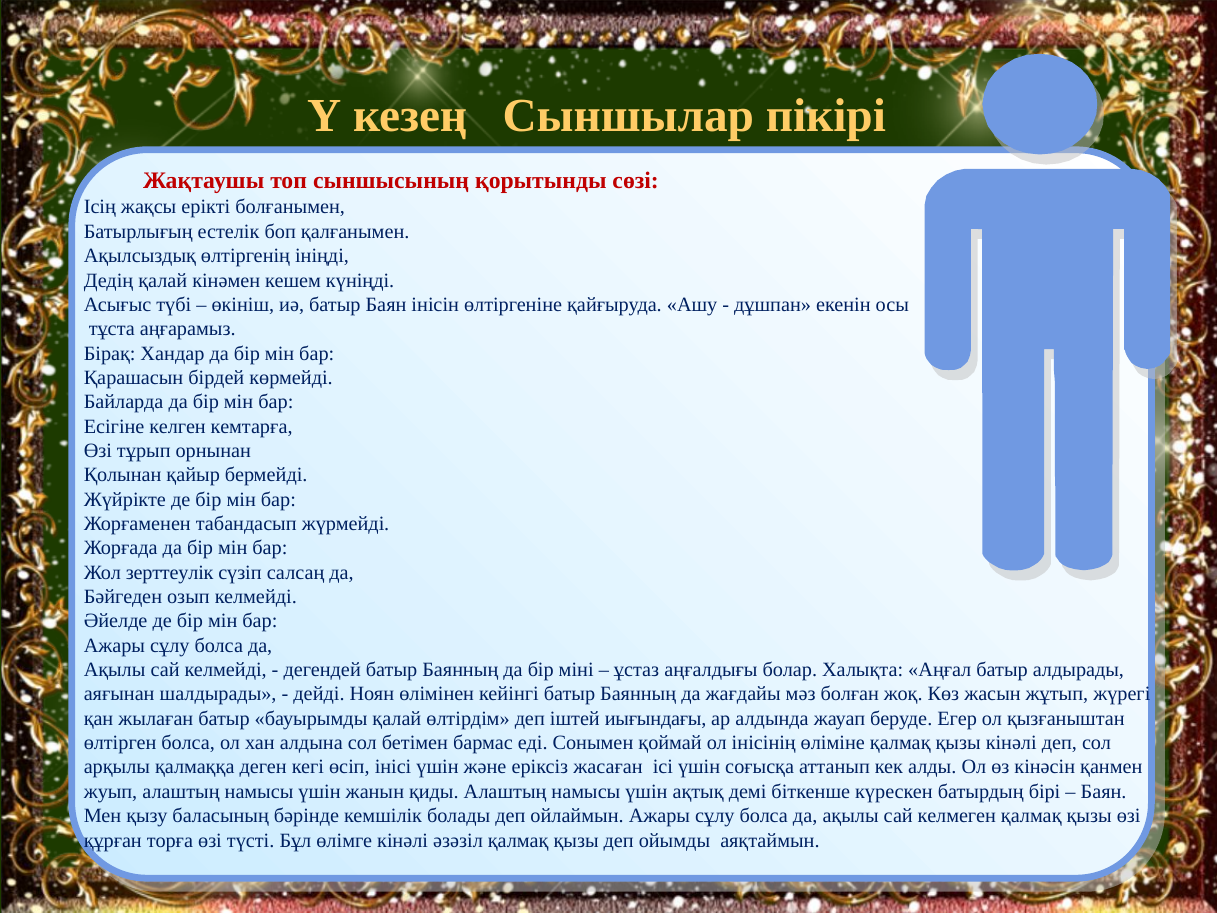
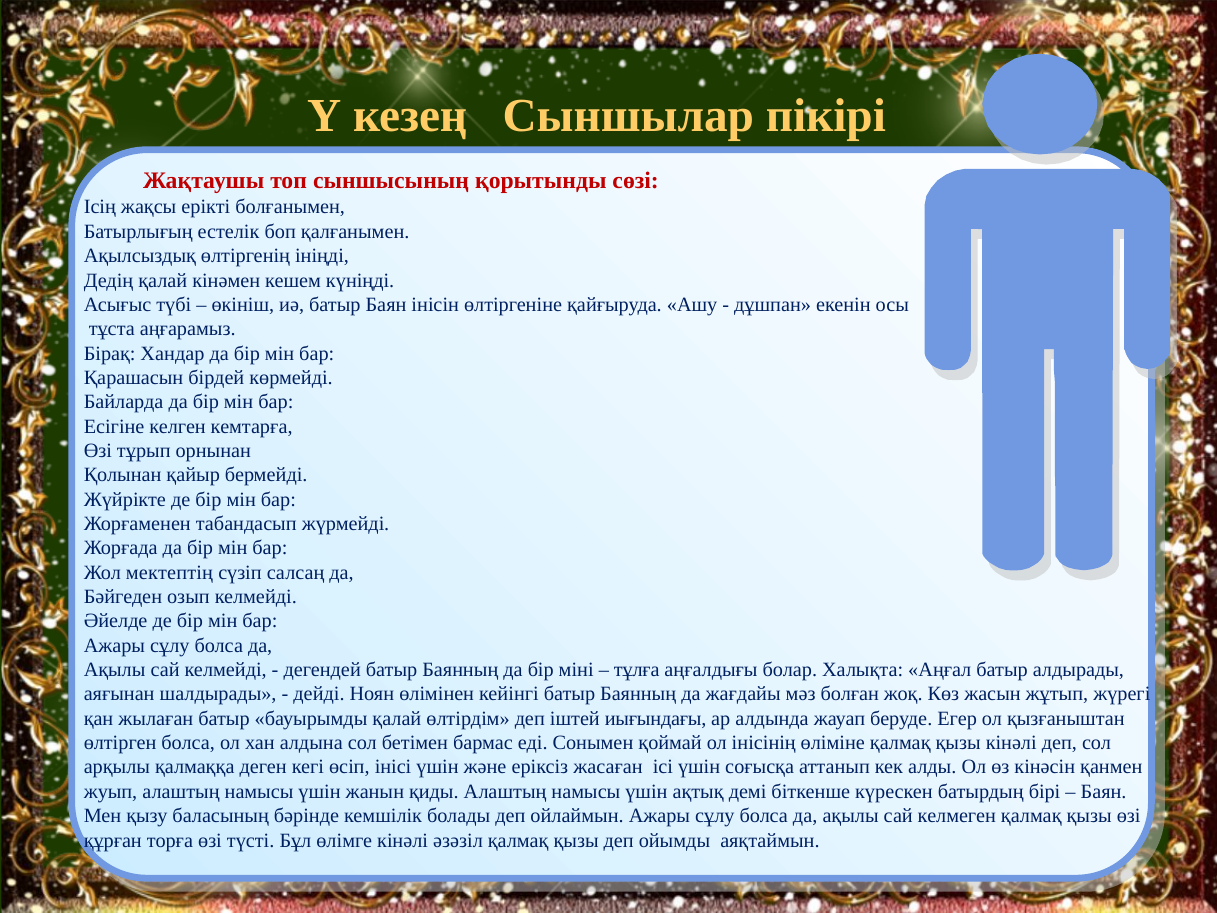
зерттеулік: зерттеулік -> мектептің
ұстаз: ұстаз -> тұлға
